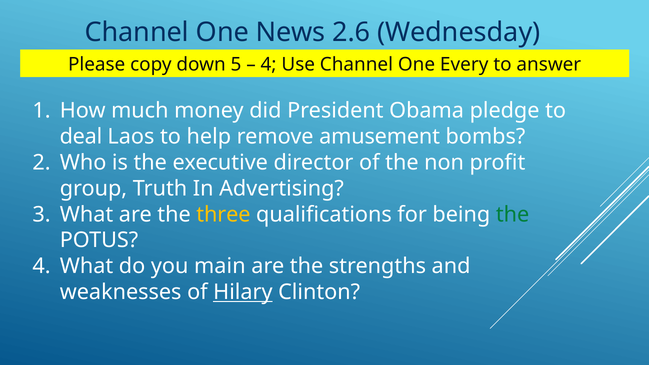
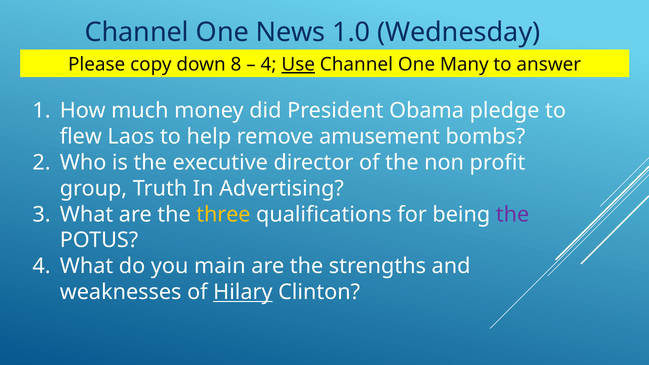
2.6: 2.6 -> 1.0
5: 5 -> 8
Use underline: none -> present
Every: Every -> Many
deal: deal -> flew
the at (513, 214) colour: green -> purple
